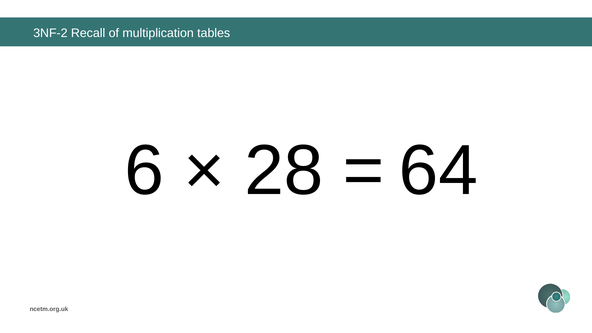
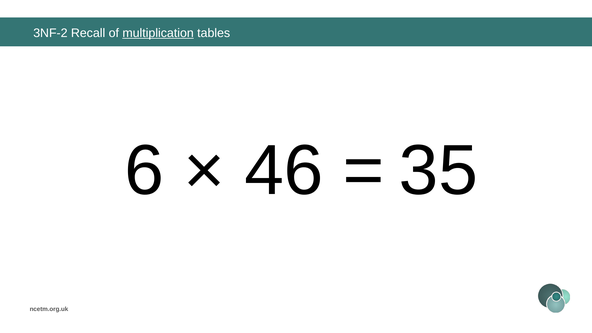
multiplication underline: none -> present
28: 28 -> 46
64: 64 -> 35
